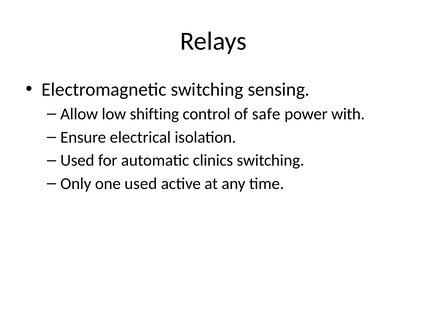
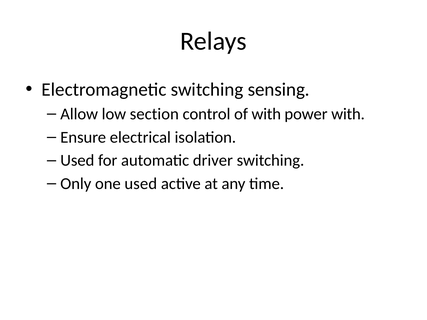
shifting: shifting -> section
of safe: safe -> with
clinics: clinics -> driver
